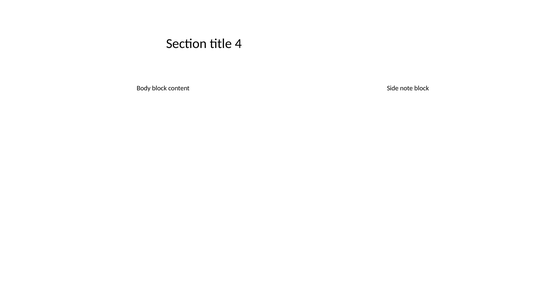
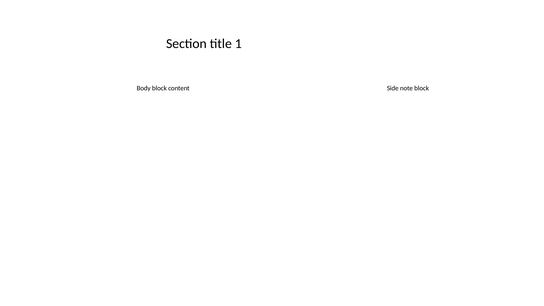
4: 4 -> 1
